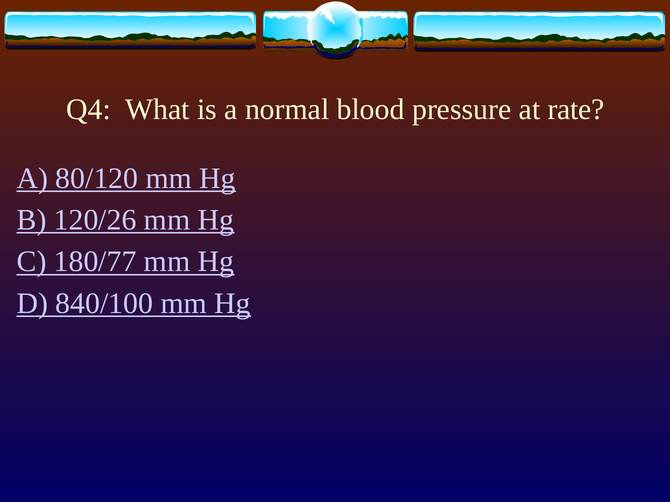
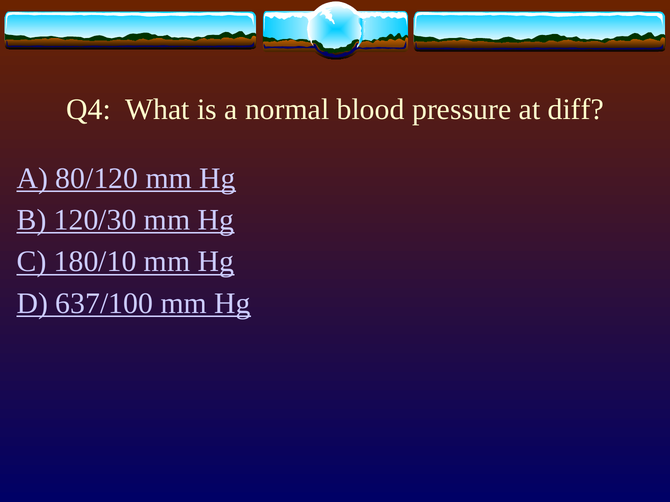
rate: rate -> diff
120/26: 120/26 -> 120/30
180/77: 180/77 -> 180/10
840/100: 840/100 -> 637/100
